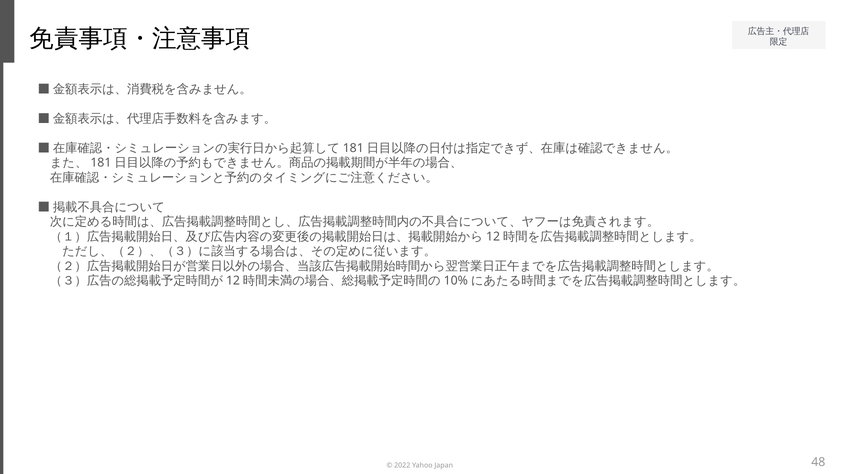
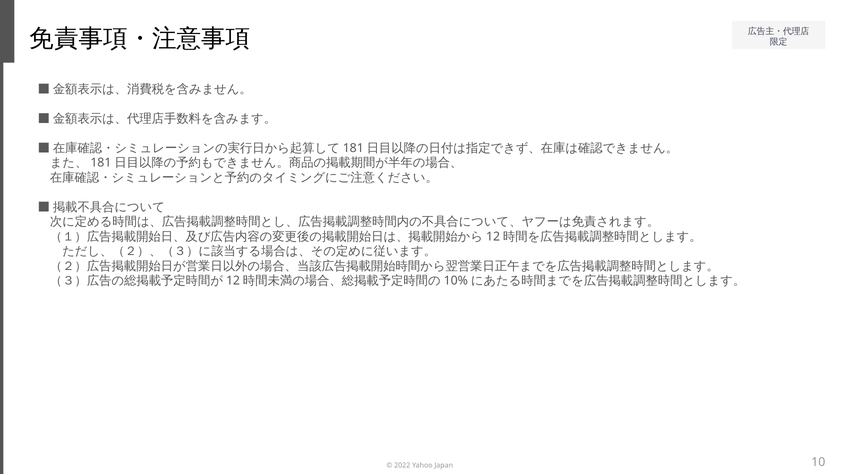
48: 48 -> 10
